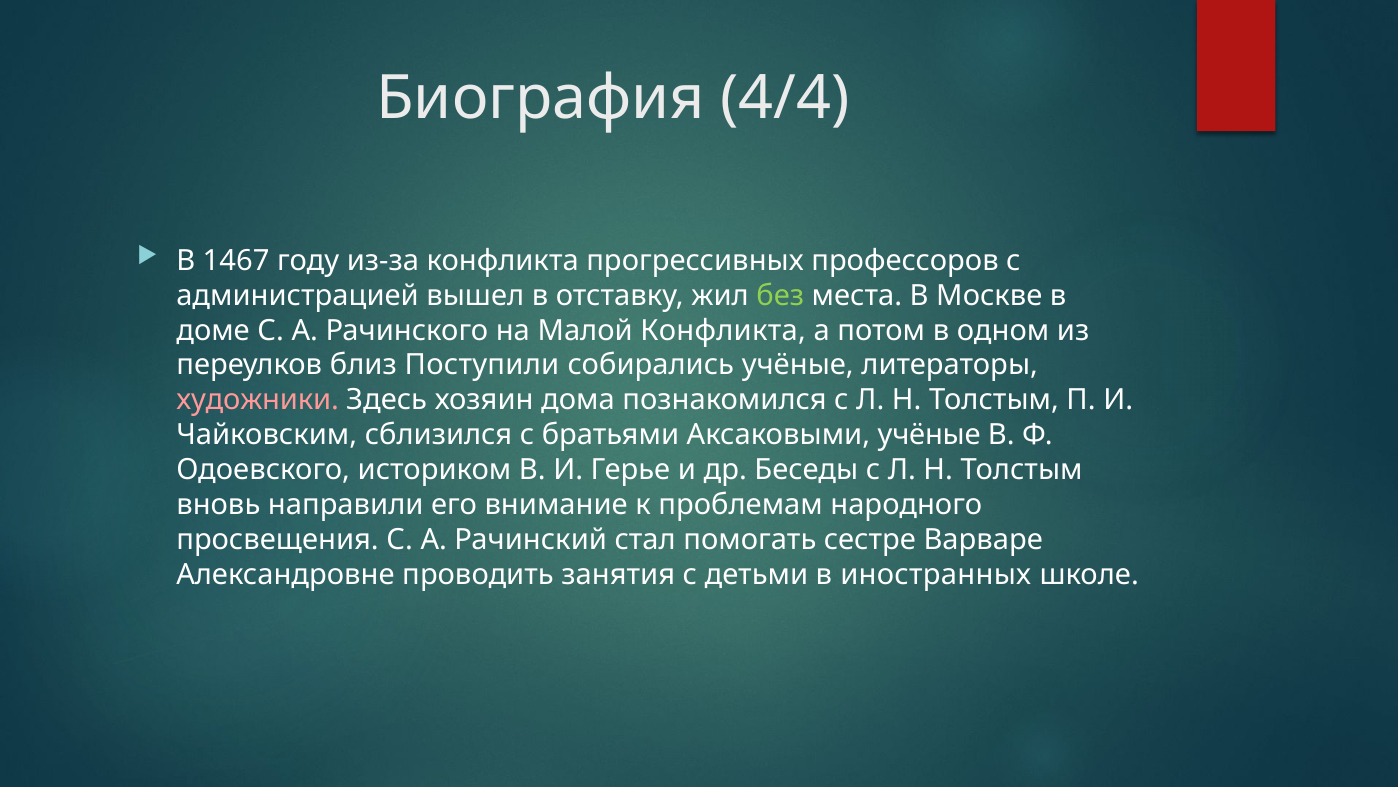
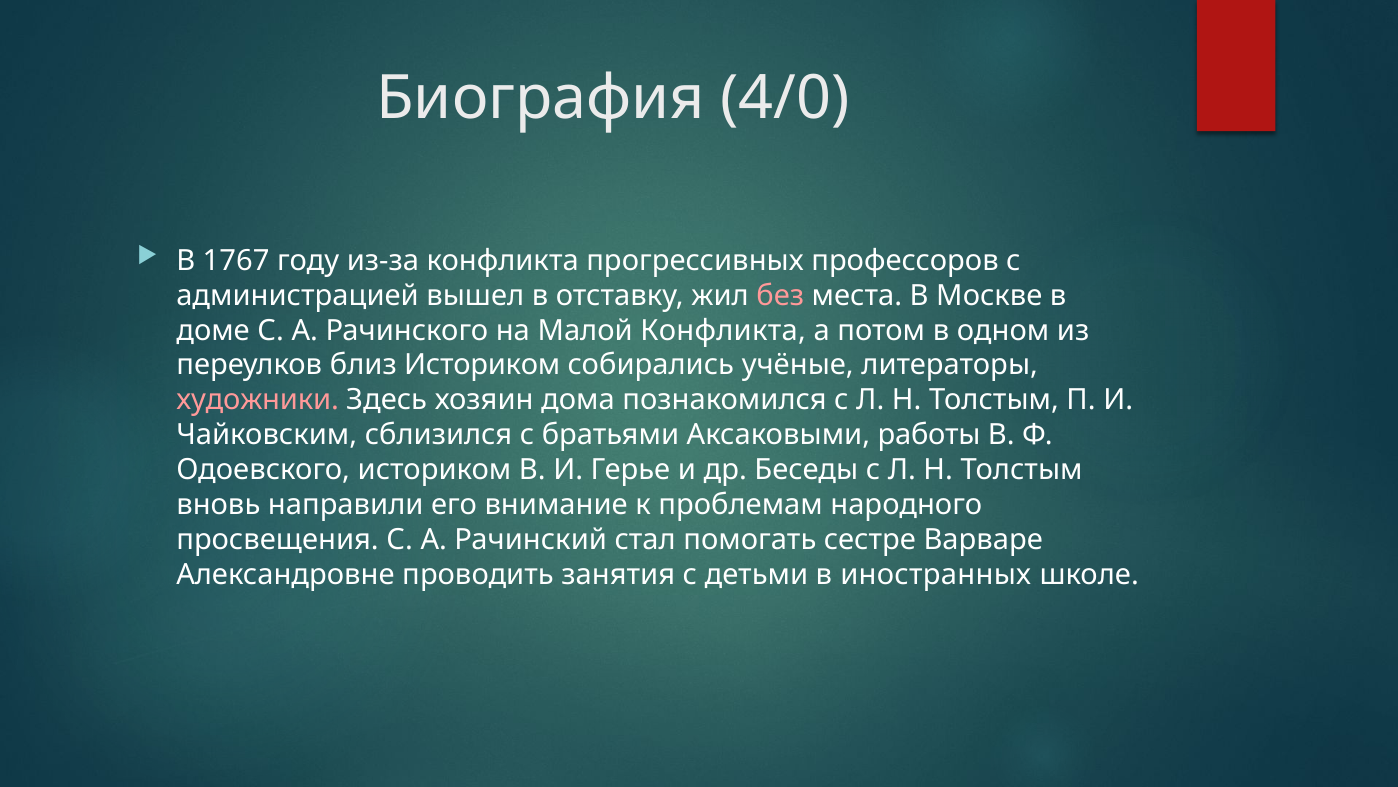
4/4: 4/4 -> 4/0
1467: 1467 -> 1767
без colour: light green -> pink
близ Поступили: Поступили -> Историком
Аксаковыми учёные: учёные -> работы
